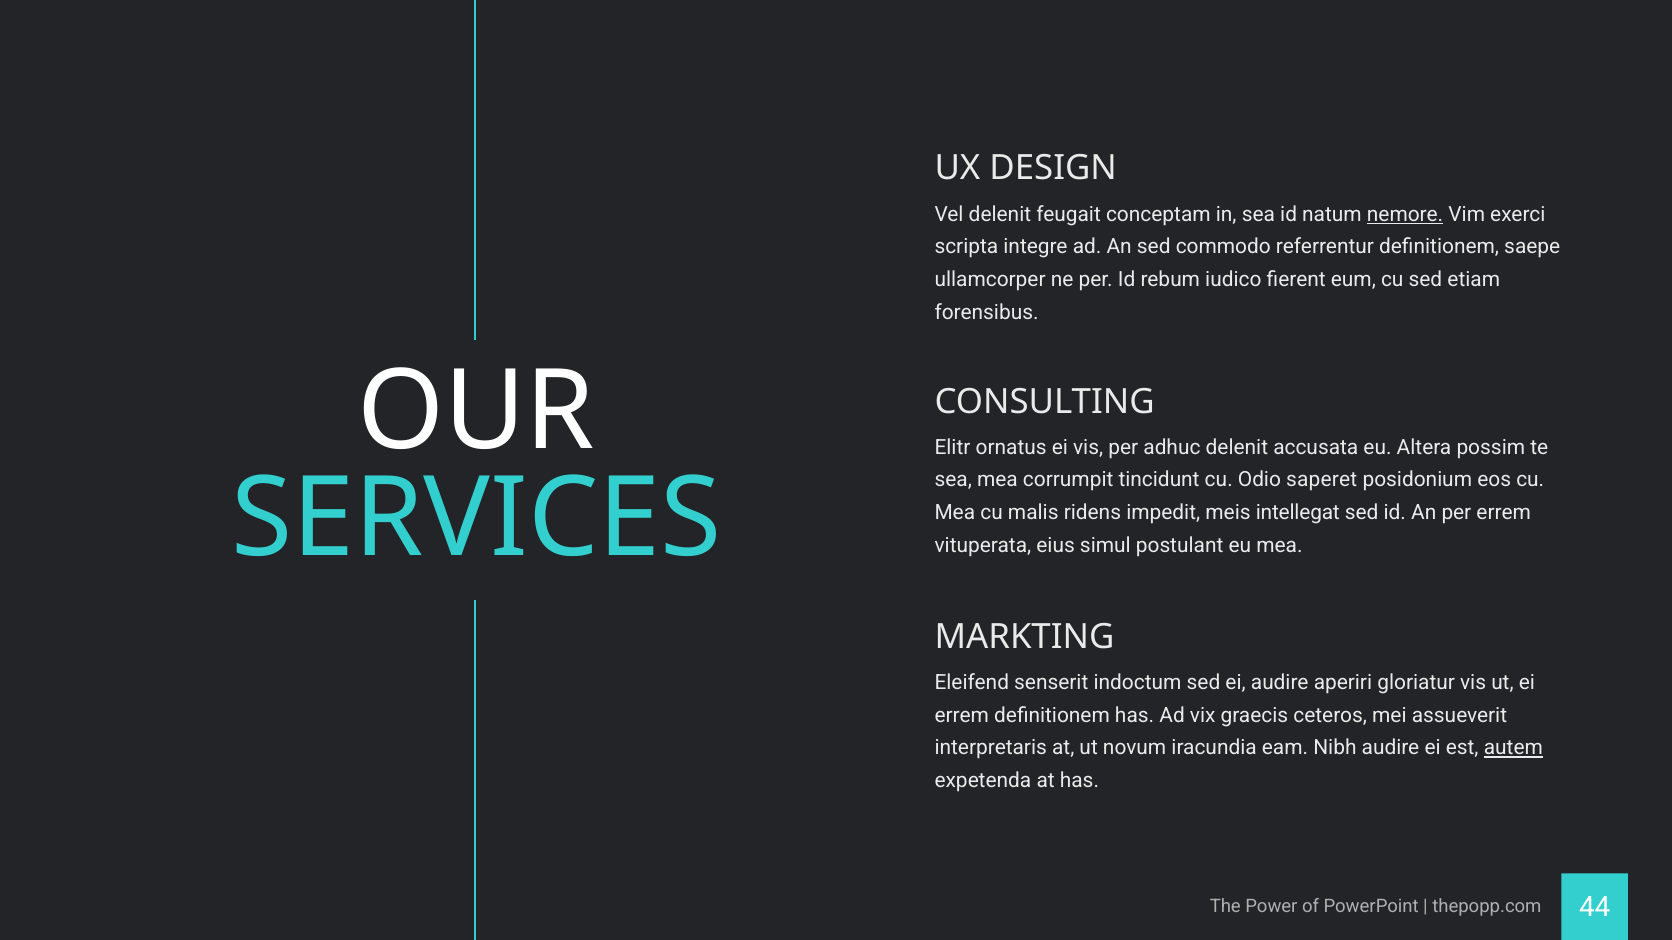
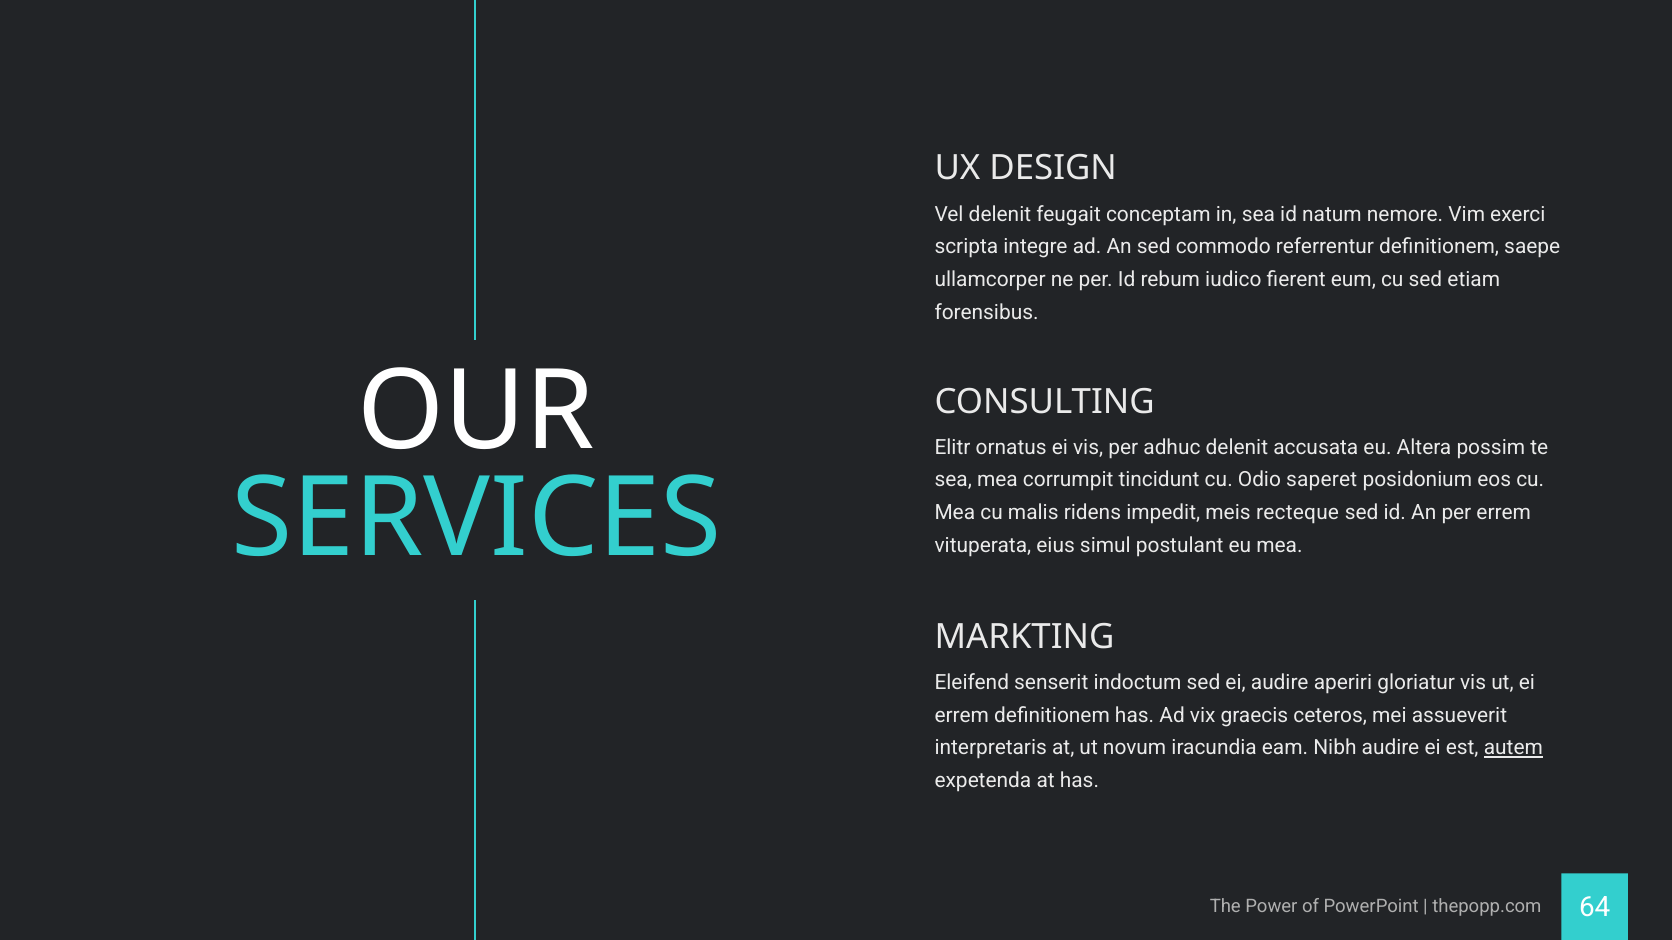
nemore underline: present -> none
intellegat: intellegat -> recteque
44: 44 -> 64
